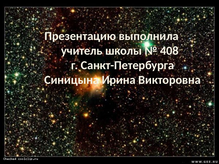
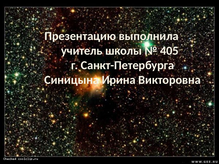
408: 408 -> 405
